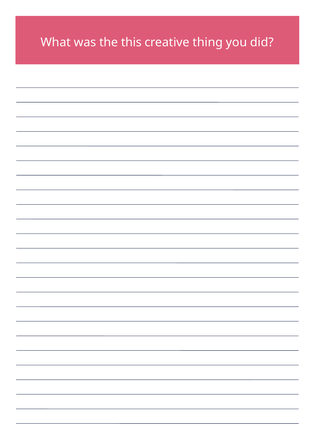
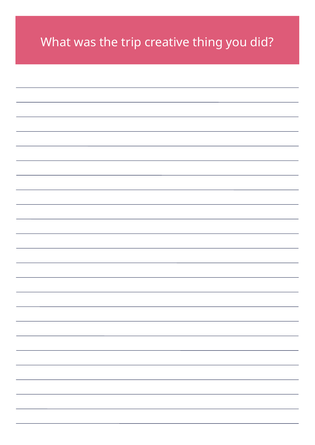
this: this -> trip
